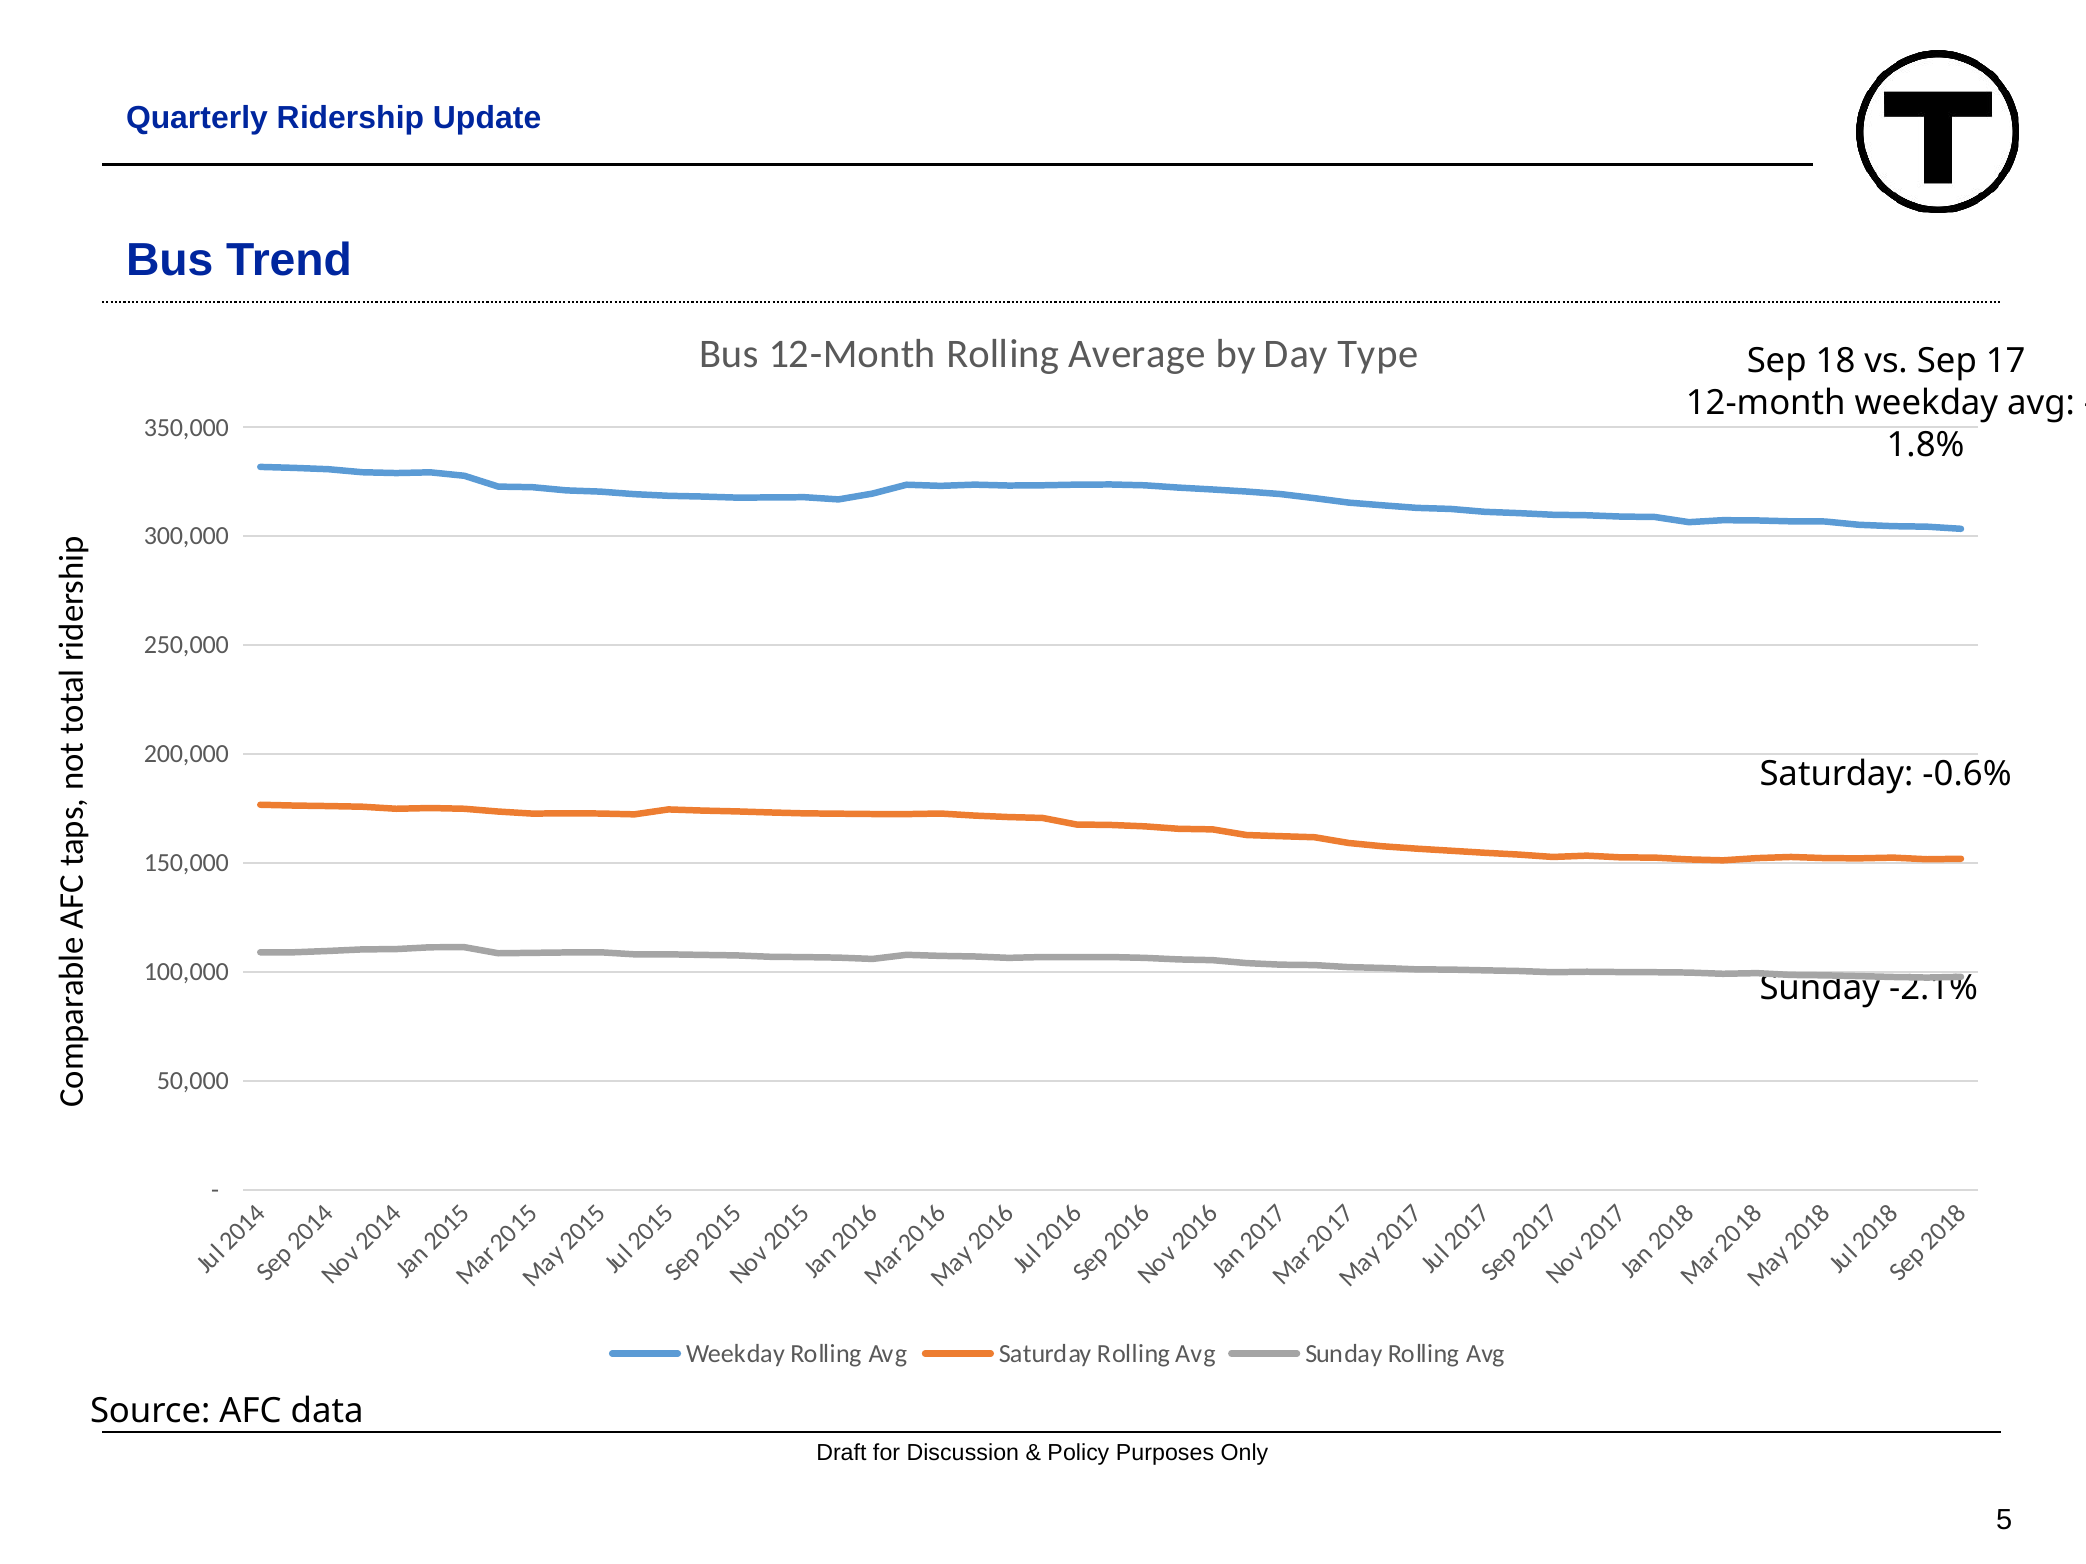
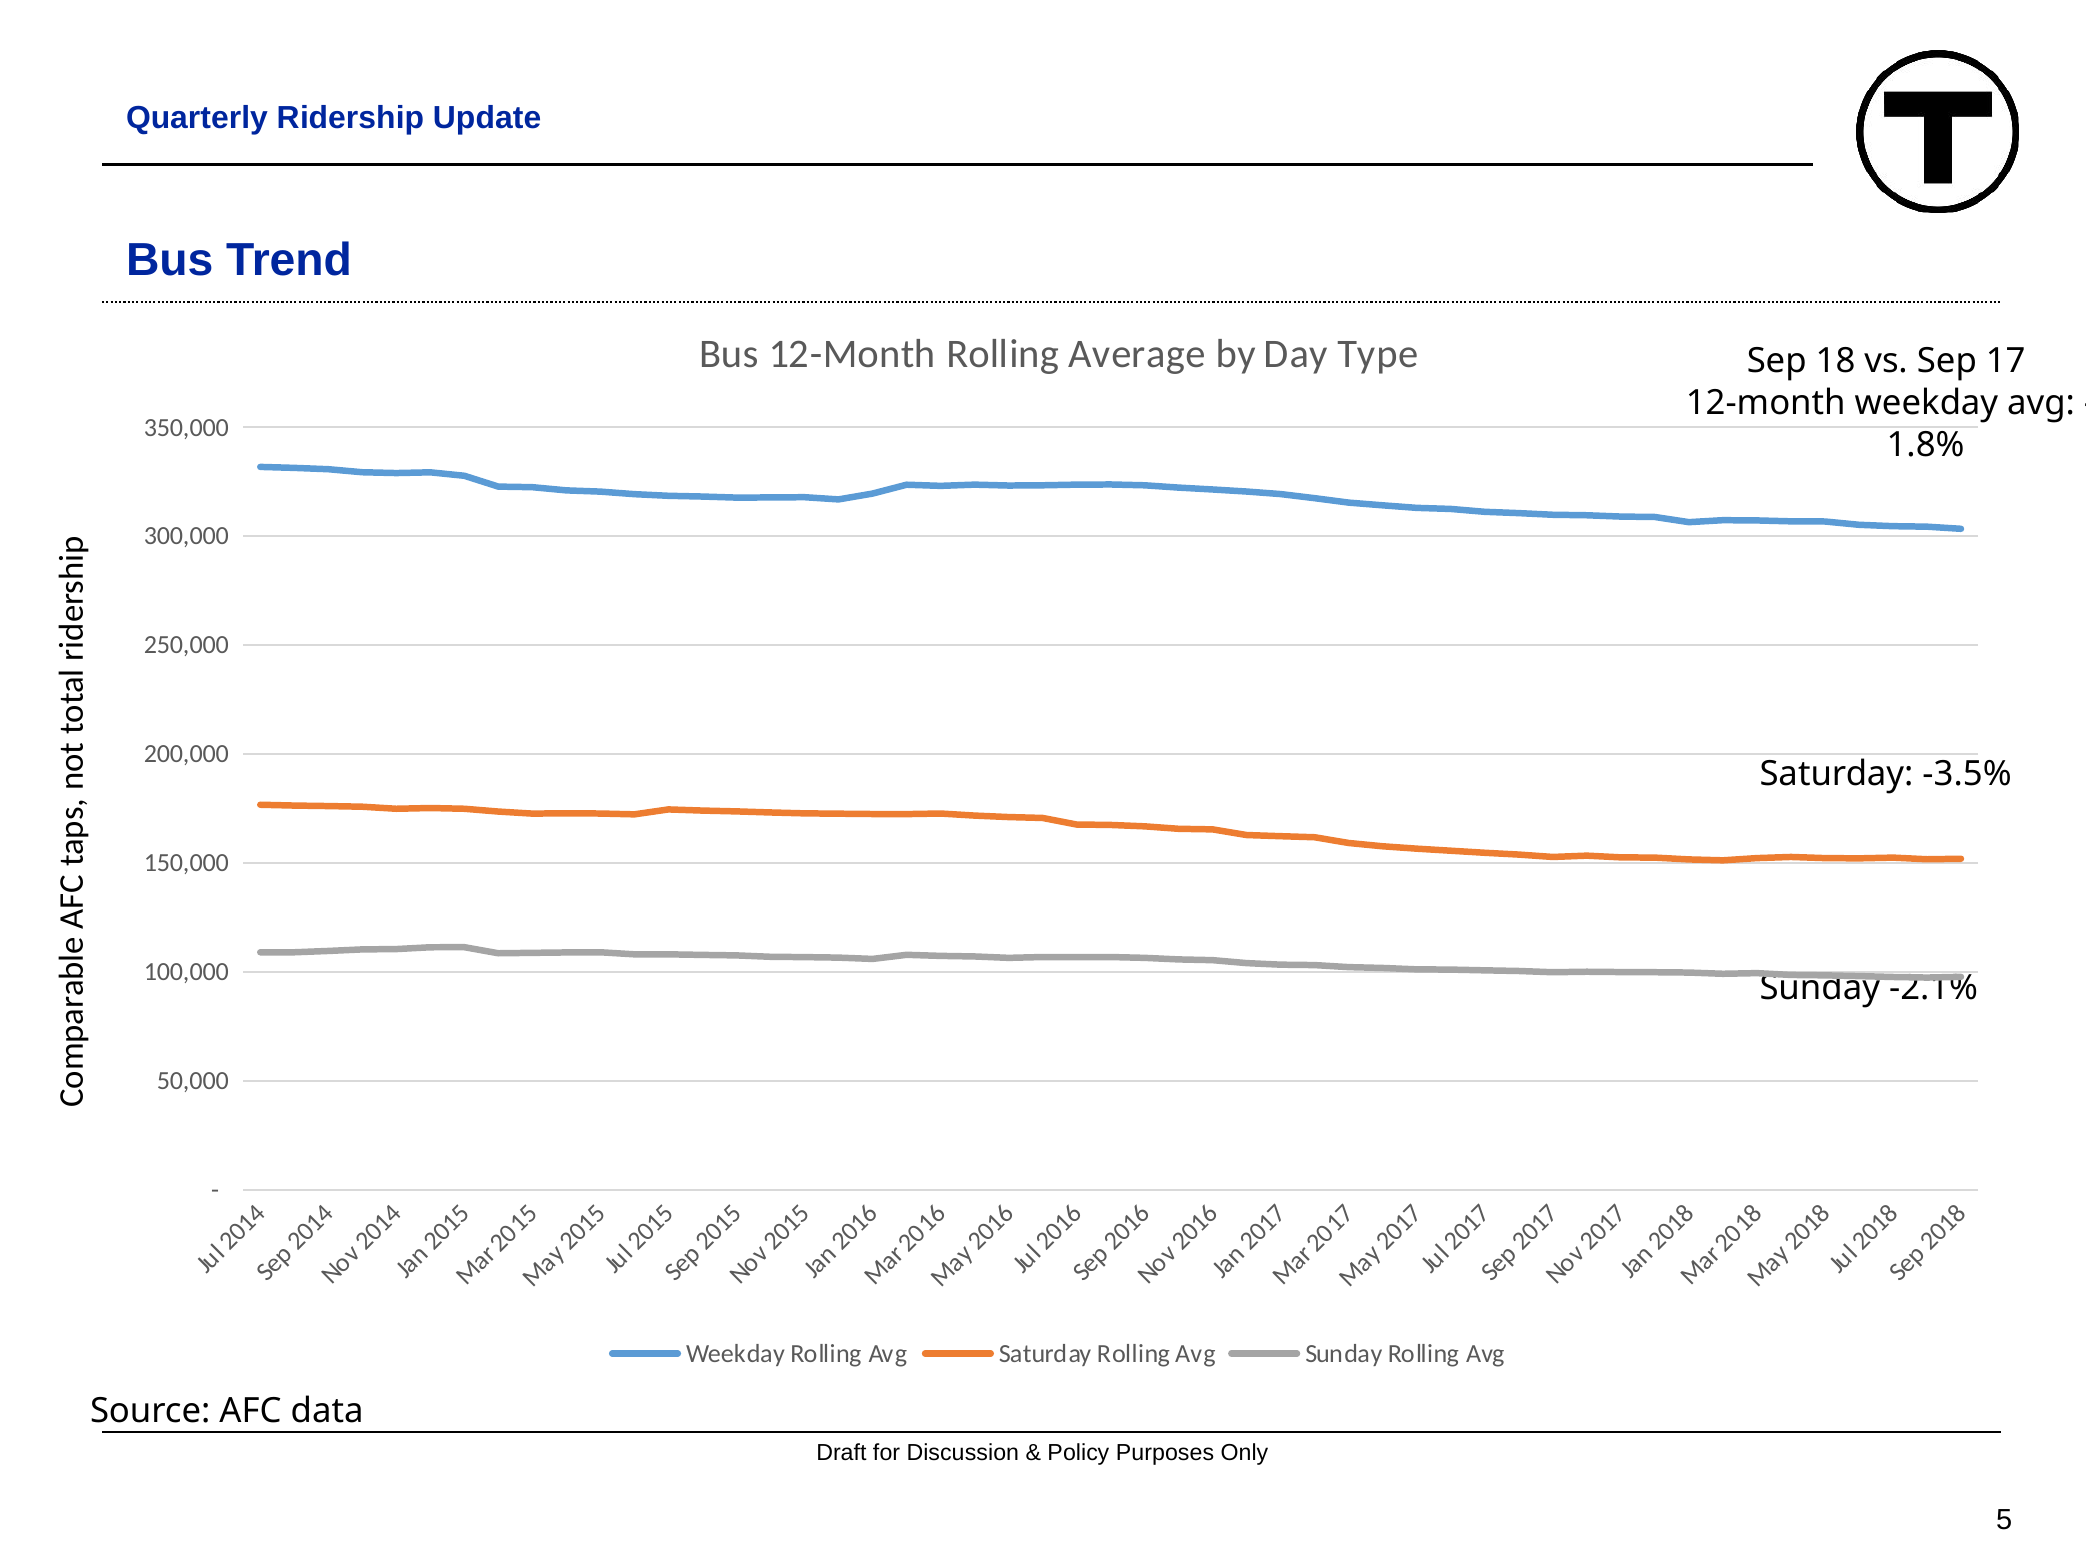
-0.6%: -0.6% -> -3.5%
